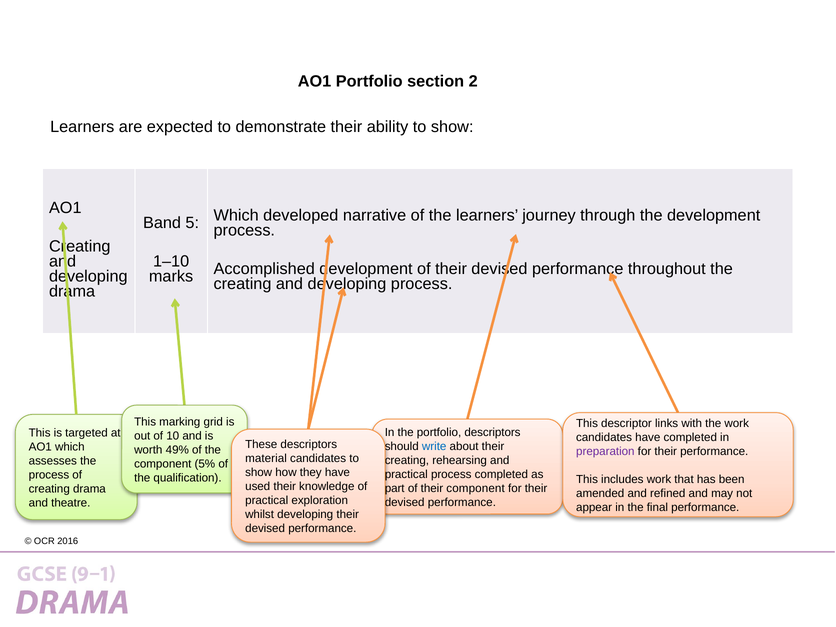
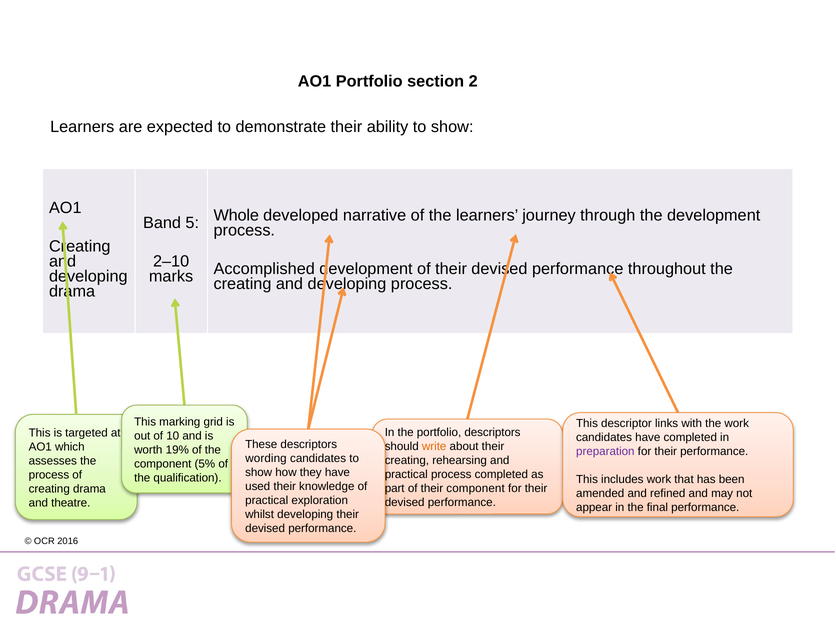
Which at (236, 215): Which -> Whole
1–10: 1–10 -> 2–10
write colour: blue -> orange
49%: 49% -> 19%
material: material -> wording
